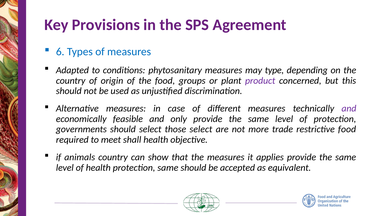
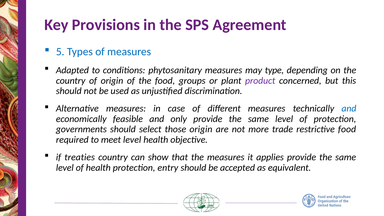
6: 6 -> 5
and at (349, 109) colour: purple -> blue
those select: select -> origin
meet shall: shall -> level
animals: animals -> treaties
protection same: same -> entry
